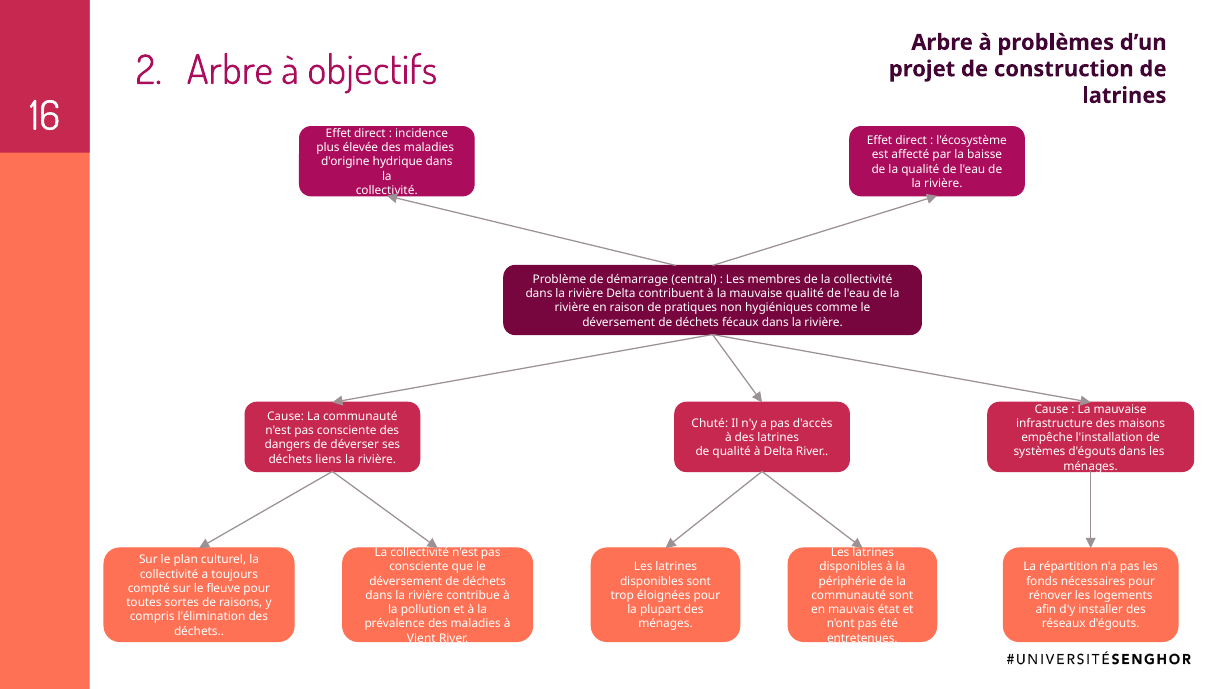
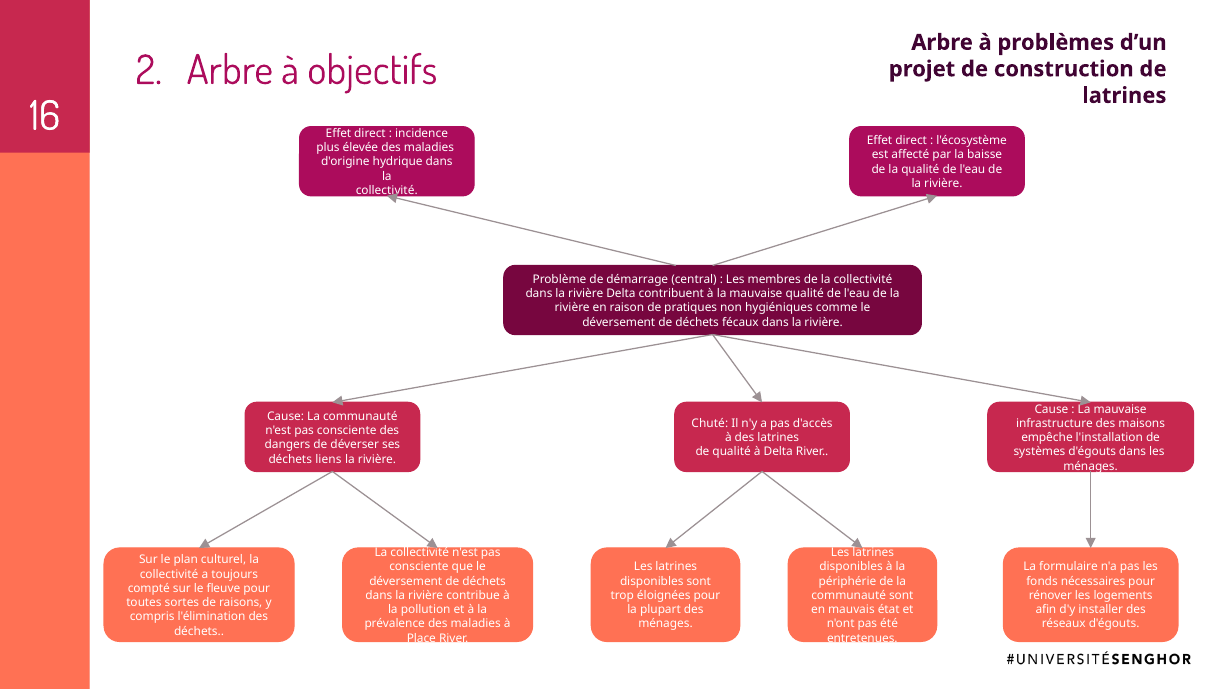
répartition: répartition -> formulaire
Vient: Vient -> Place
